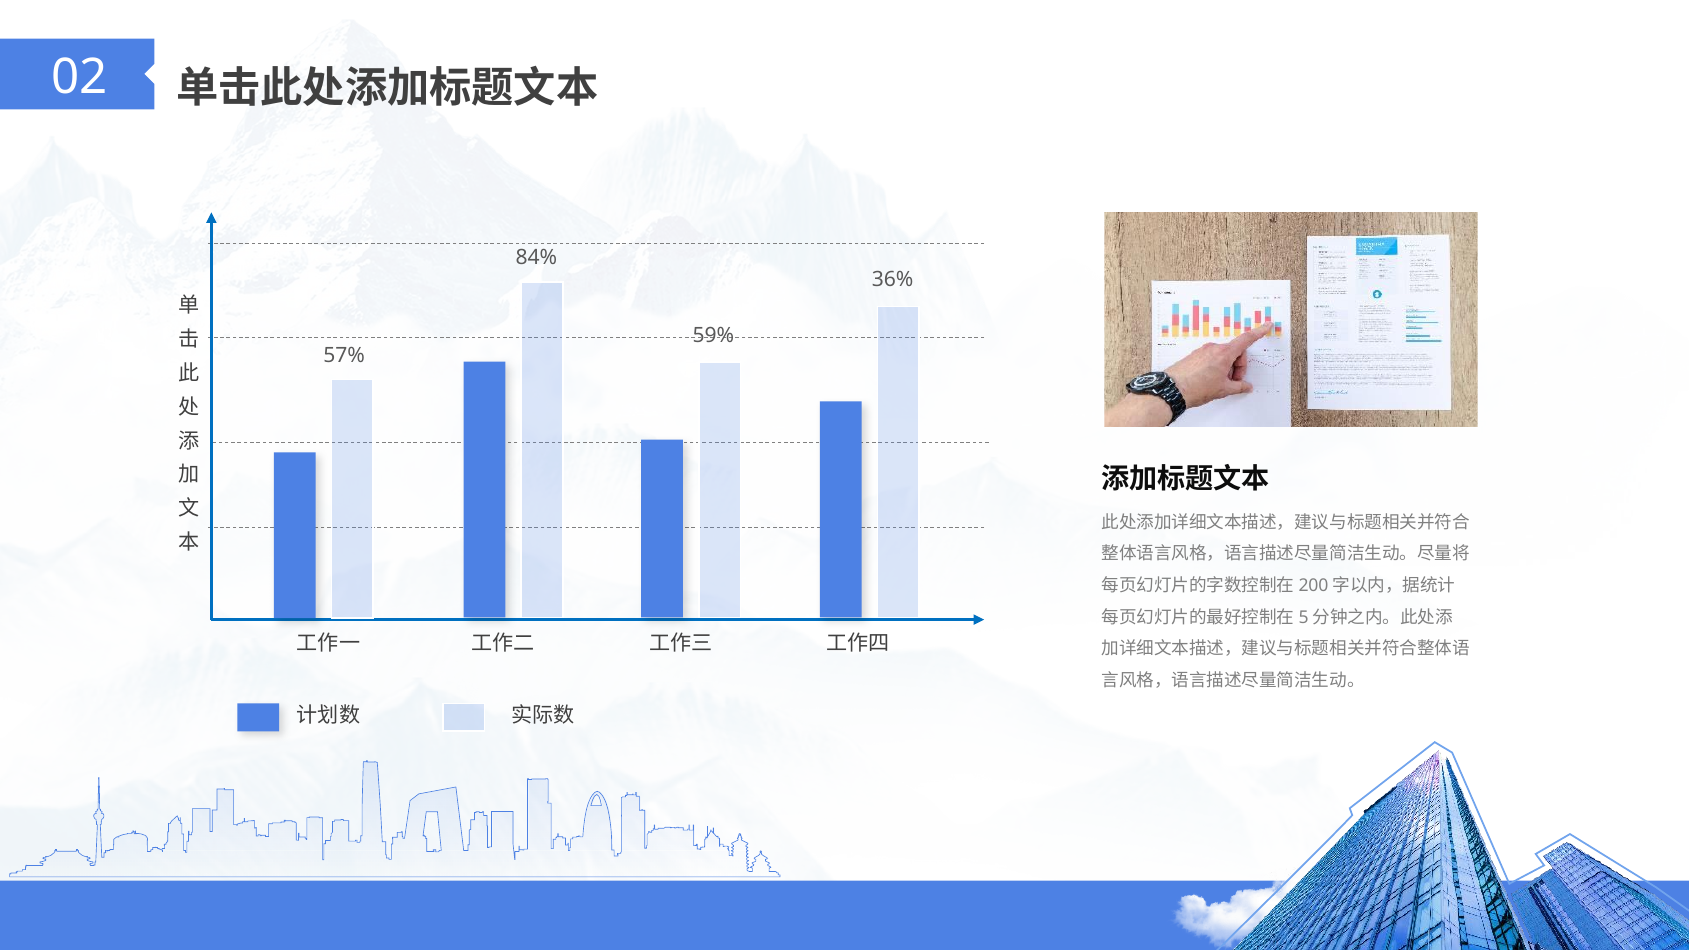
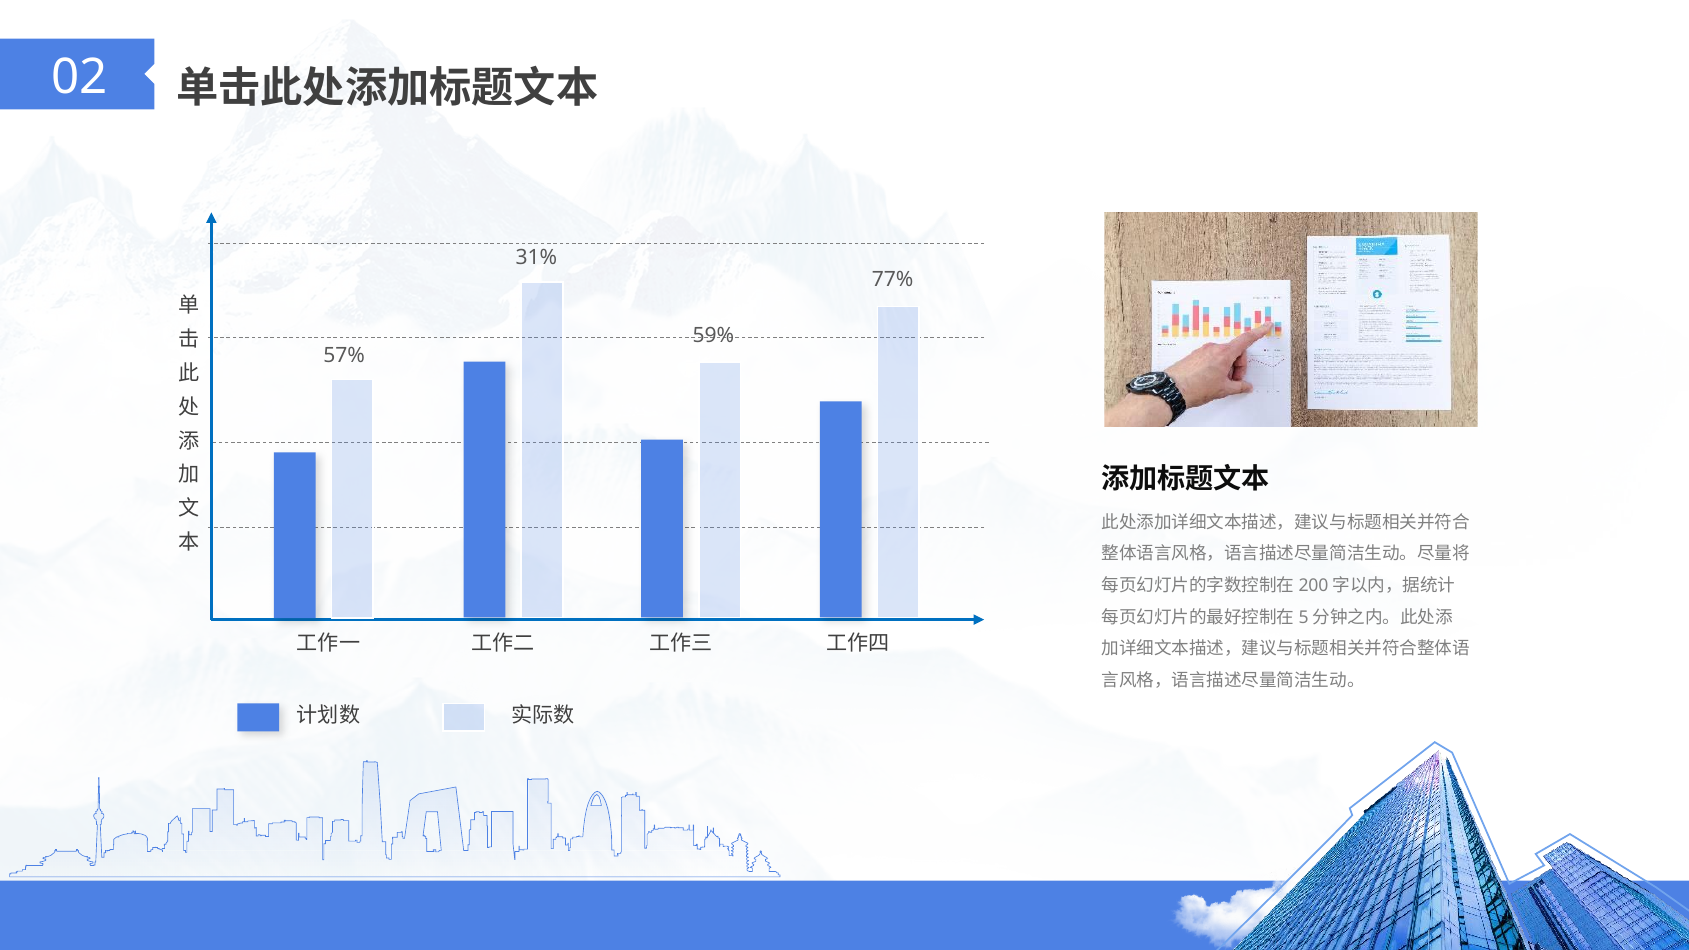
84%: 84% -> 31%
36%: 36% -> 77%
